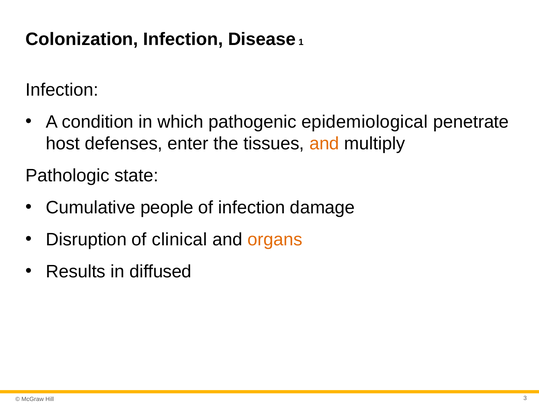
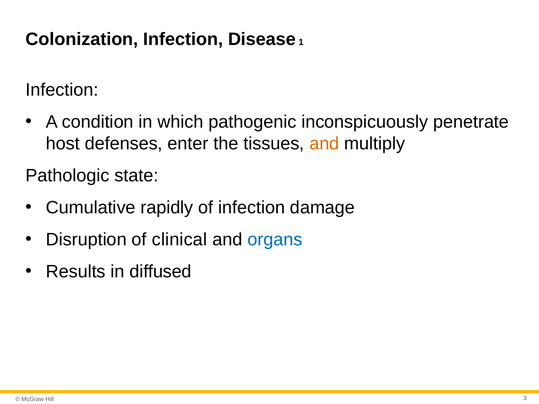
epidemiological: epidemiological -> inconspicuously
people: people -> rapidly
organs colour: orange -> blue
